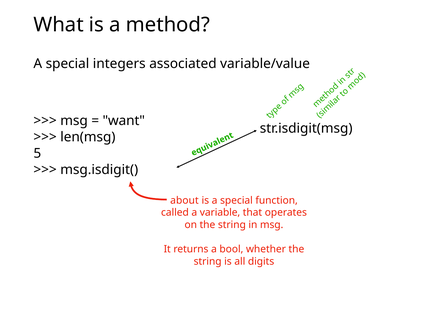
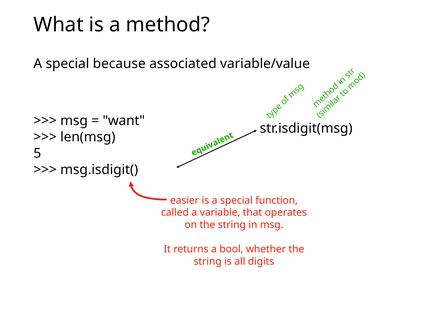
integers: integers -> because
about: about -> easier
